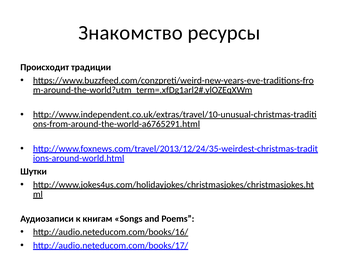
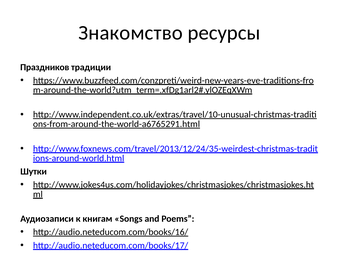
Происходит: Происходит -> Праздников
